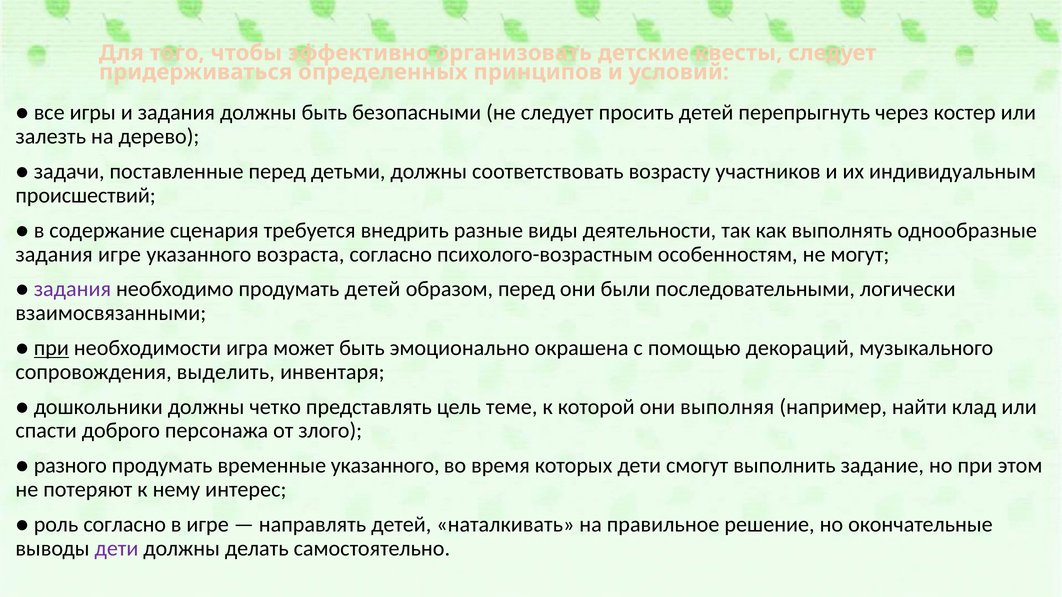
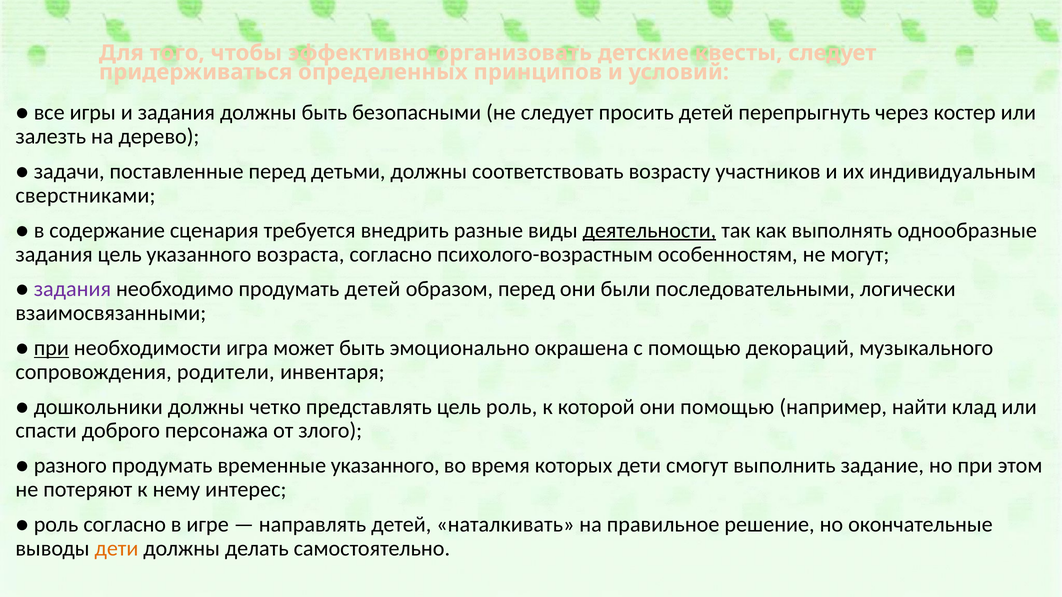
происшествий: происшествий -> сверстниками
деятельности underline: none -> present
задания игре: игре -> цель
выделить: выделить -> родители
цель теме: теме -> роль
они выполняя: выполняя -> помощью
дети at (116, 549) colour: purple -> orange
